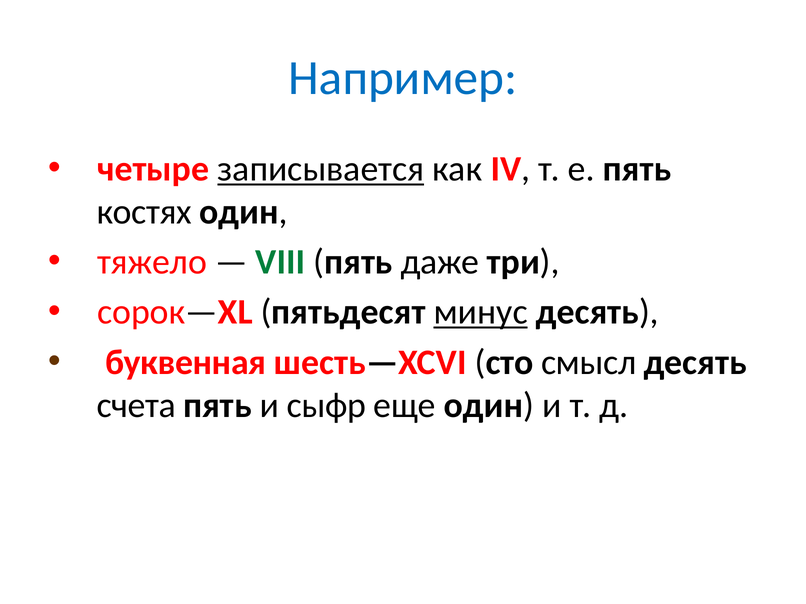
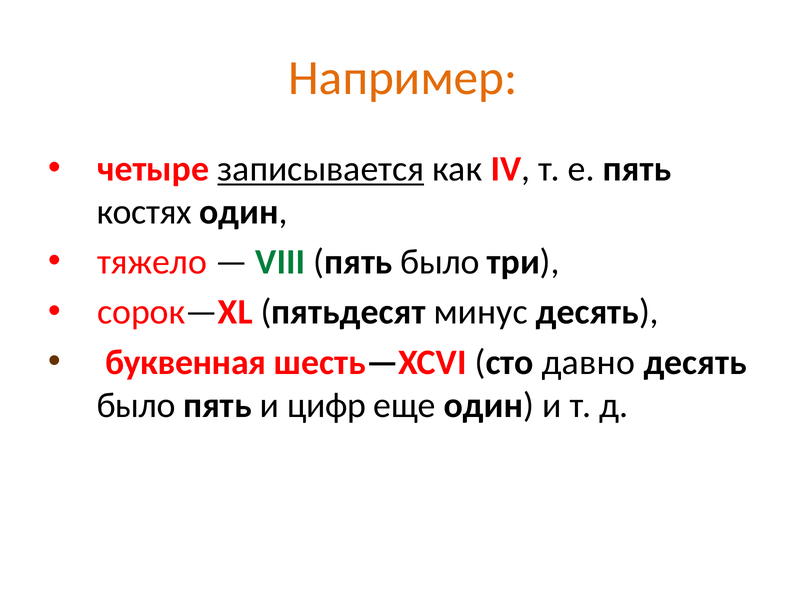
Например colour: blue -> orange
пять даже: даже -> было
минус underline: present -> none
смысл: смысл -> давно
счета at (136, 406): счета -> было
сыфр: сыфр -> цифр
